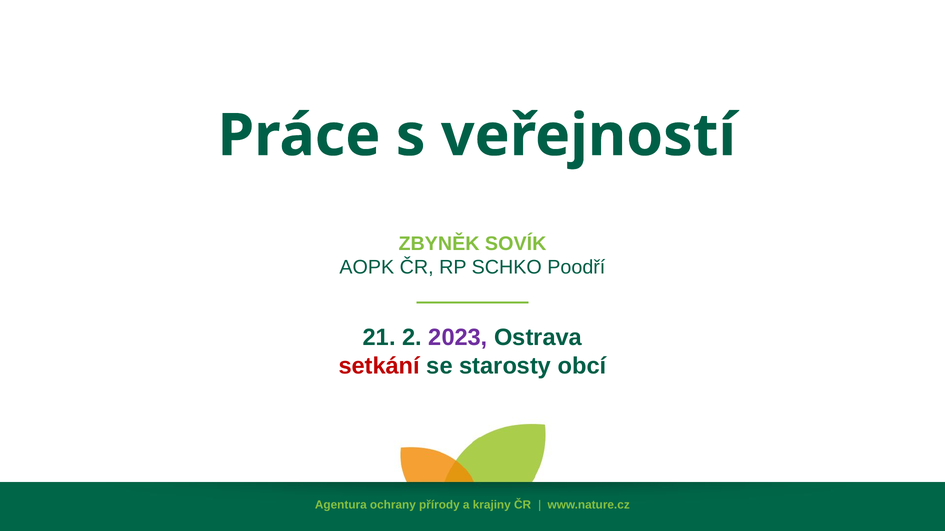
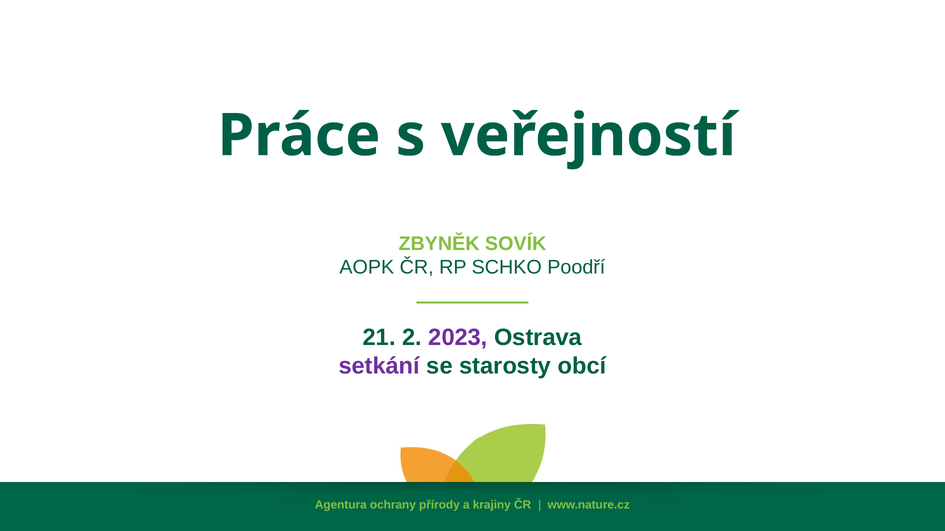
setkání colour: red -> purple
